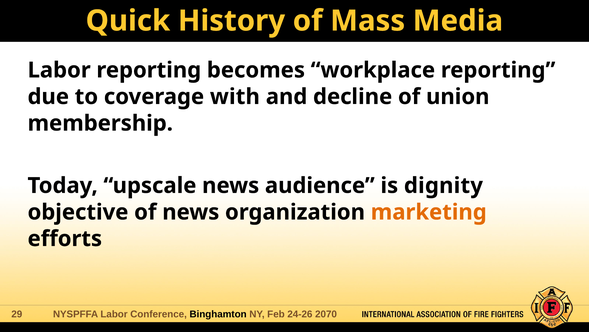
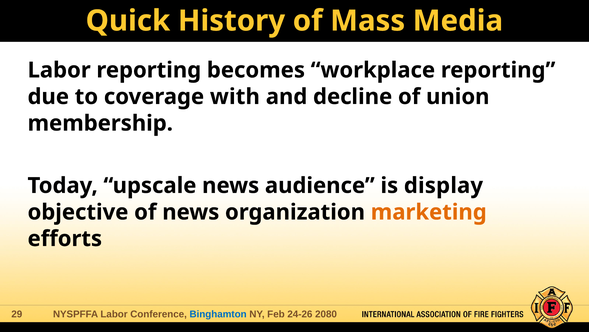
dignity: dignity -> display
Binghamton colour: black -> blue
2070: 2070 -> 2080
